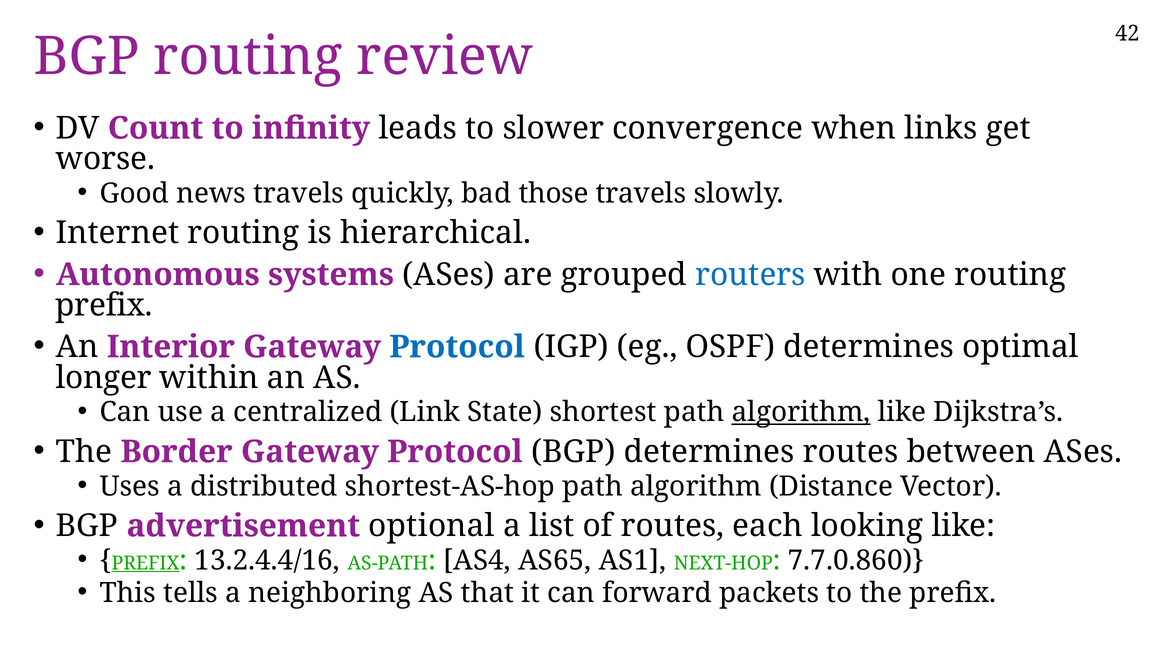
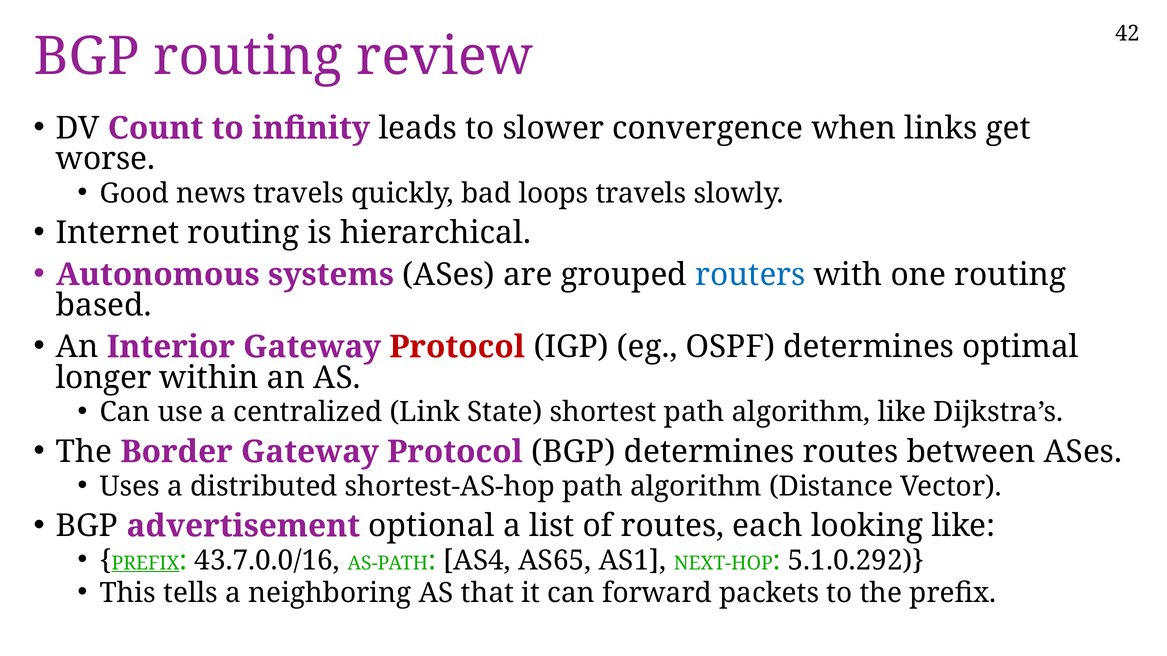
those: those -> loops
prefix at (104, 306): prefix -> based
Protocol at (457, 347) colour: blue -> red
algorithm at (801, 412) underline: present -> none
13.2.4.4/16: 13.2.4.4/16 -> 43.7.0.0/16
7.7.0.860: 7.7.0.860 -> 5.1.0.292
